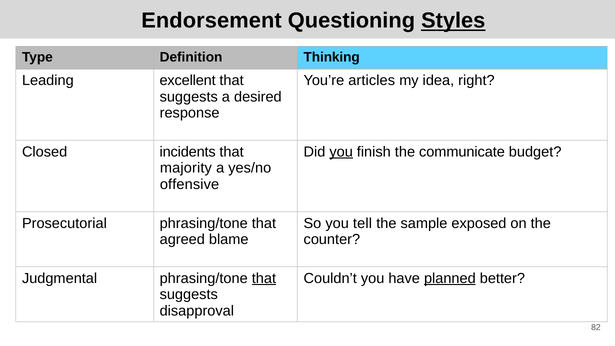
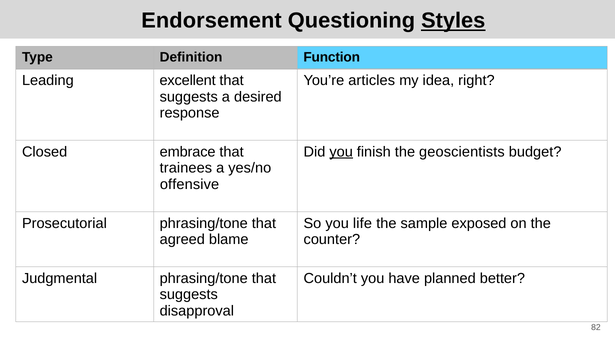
Thinking: Thinking -> Function
incidents: incidents -> embrace
communicate: communicate -> geoscientists
majority: majority -> trainees
tell: tell -> life
that at (264, 278) underline: present -> none
planned underline: present -> none
